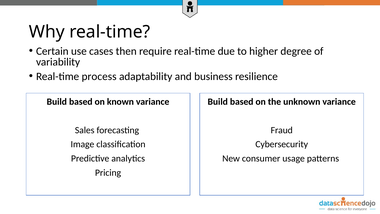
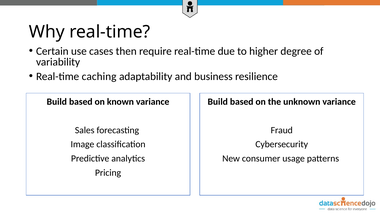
process: process -> caching
